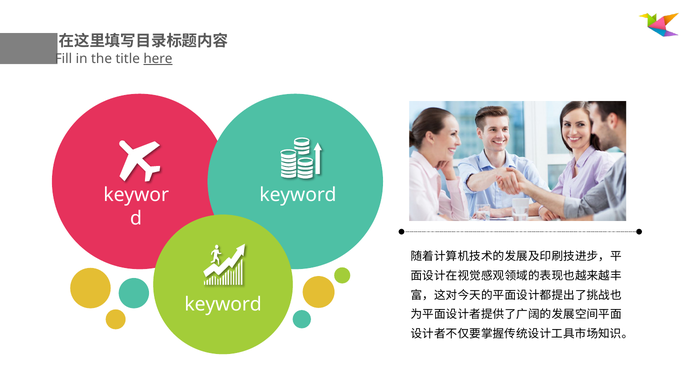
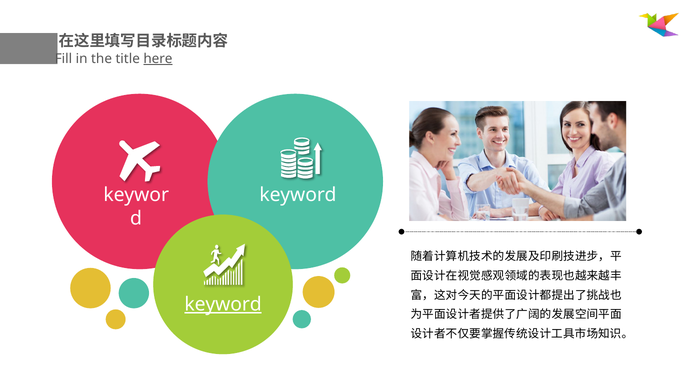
keyword at (223, 304) underline: none -> present
